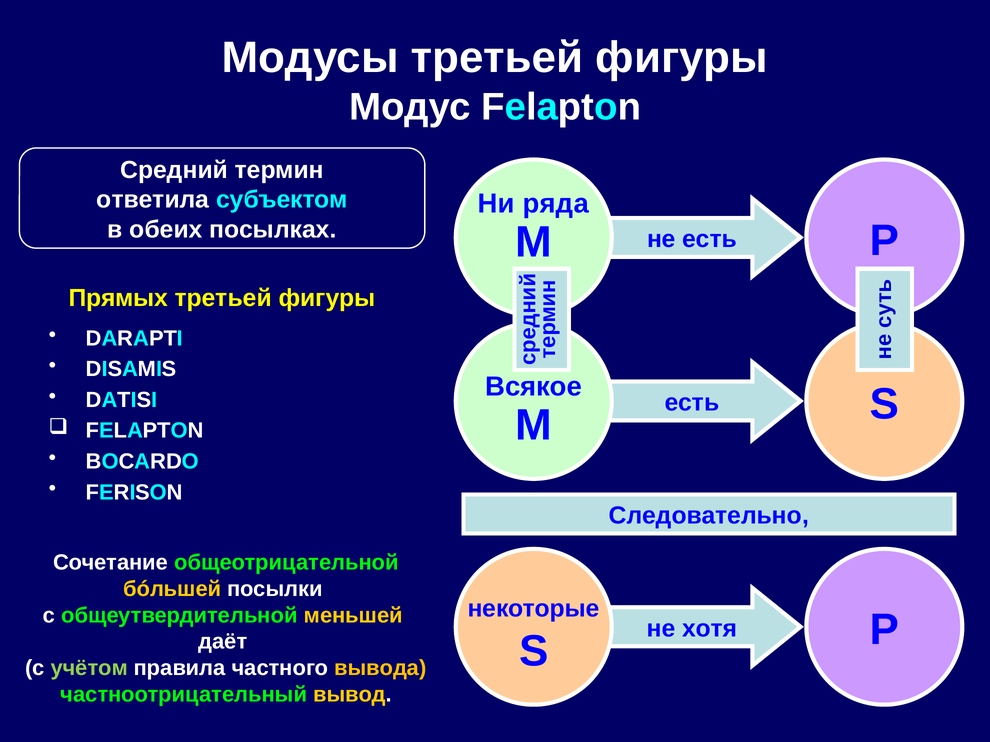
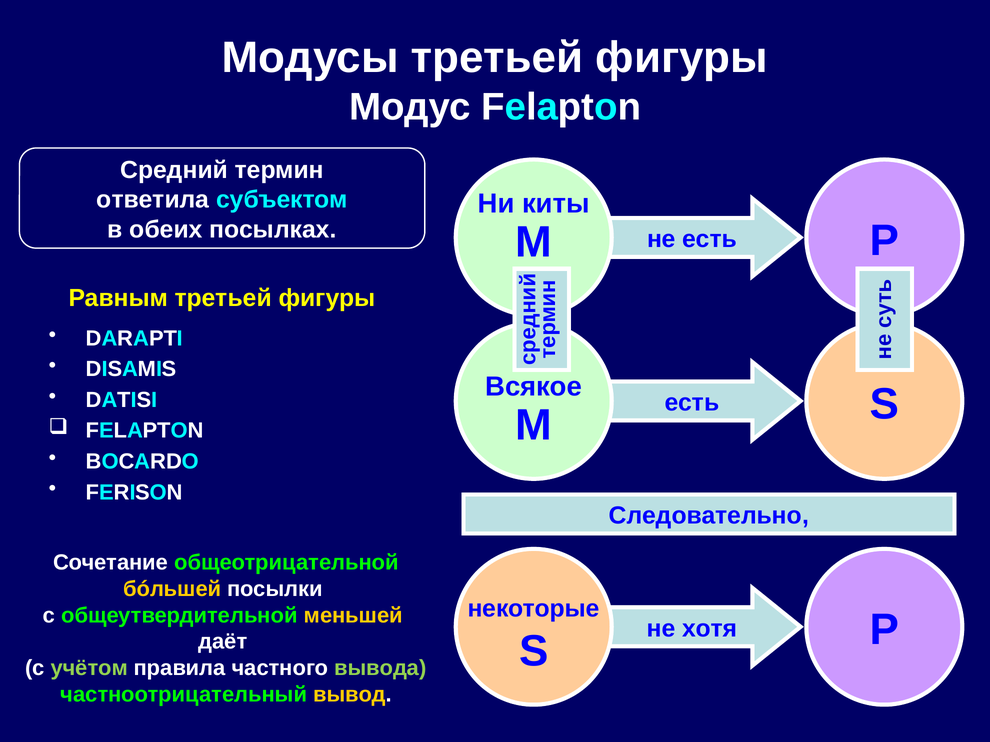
ряда: ряда -> киты
Прямых: Прямых -> Равным
вывода colour: yellow -> light green
